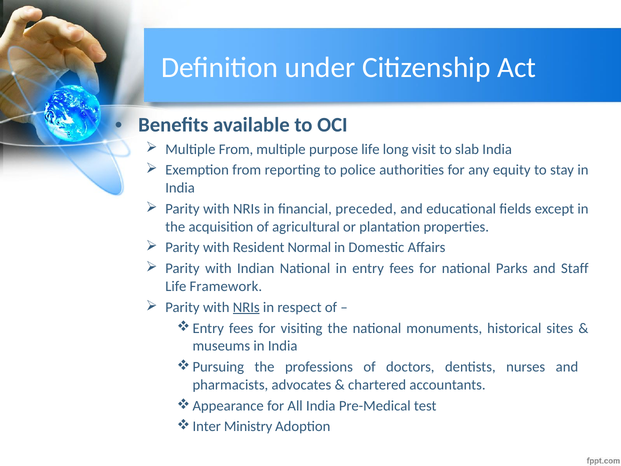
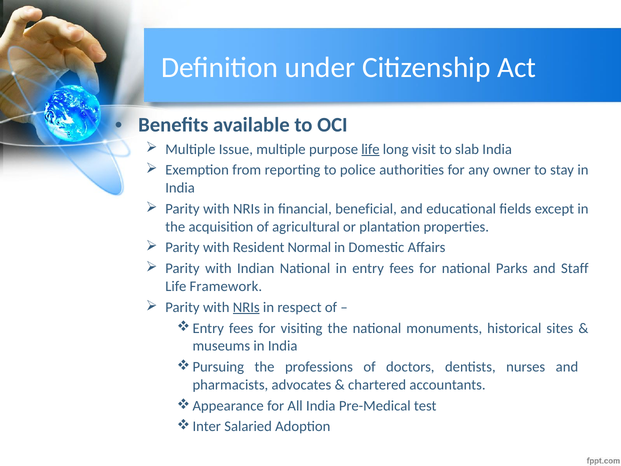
Multiple From: From -> Issue
life at (370, 149) underline: none -> present
equity: equity -> owner
preceded: preceded -> beneficial
Ministry: Ministry -> Salaried
